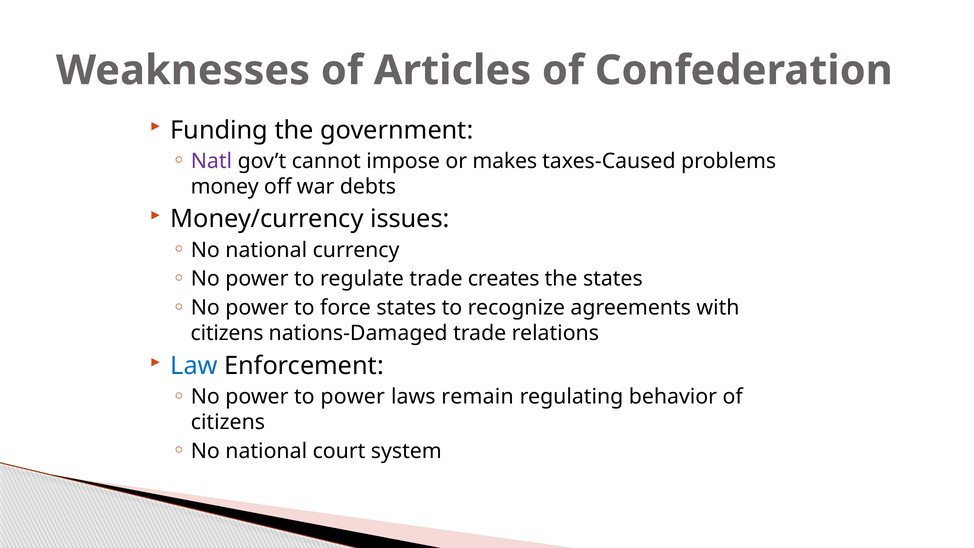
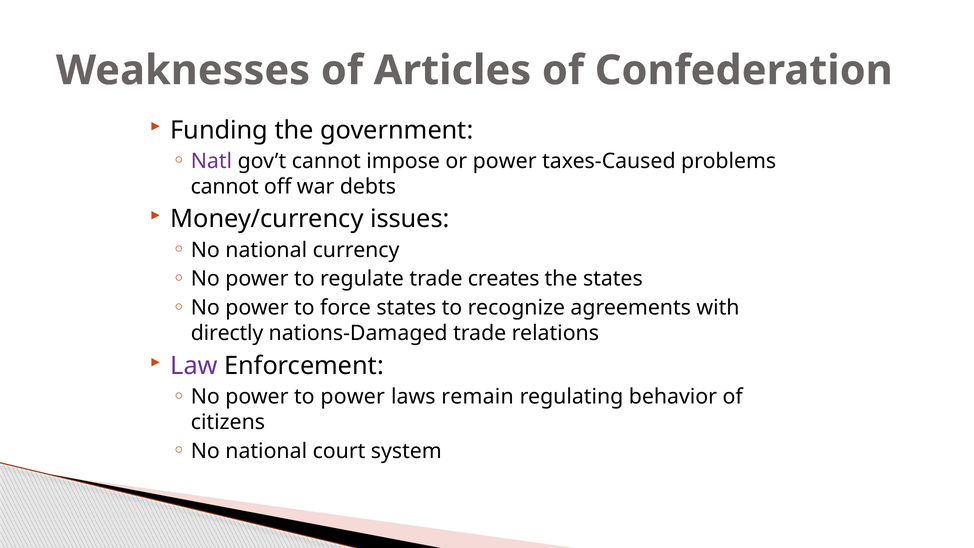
or makes: makes -> power
money at (225, 187): money -> cannot
citizens at (227, 333): citizens -> directly
Law colour: blue -> purple
